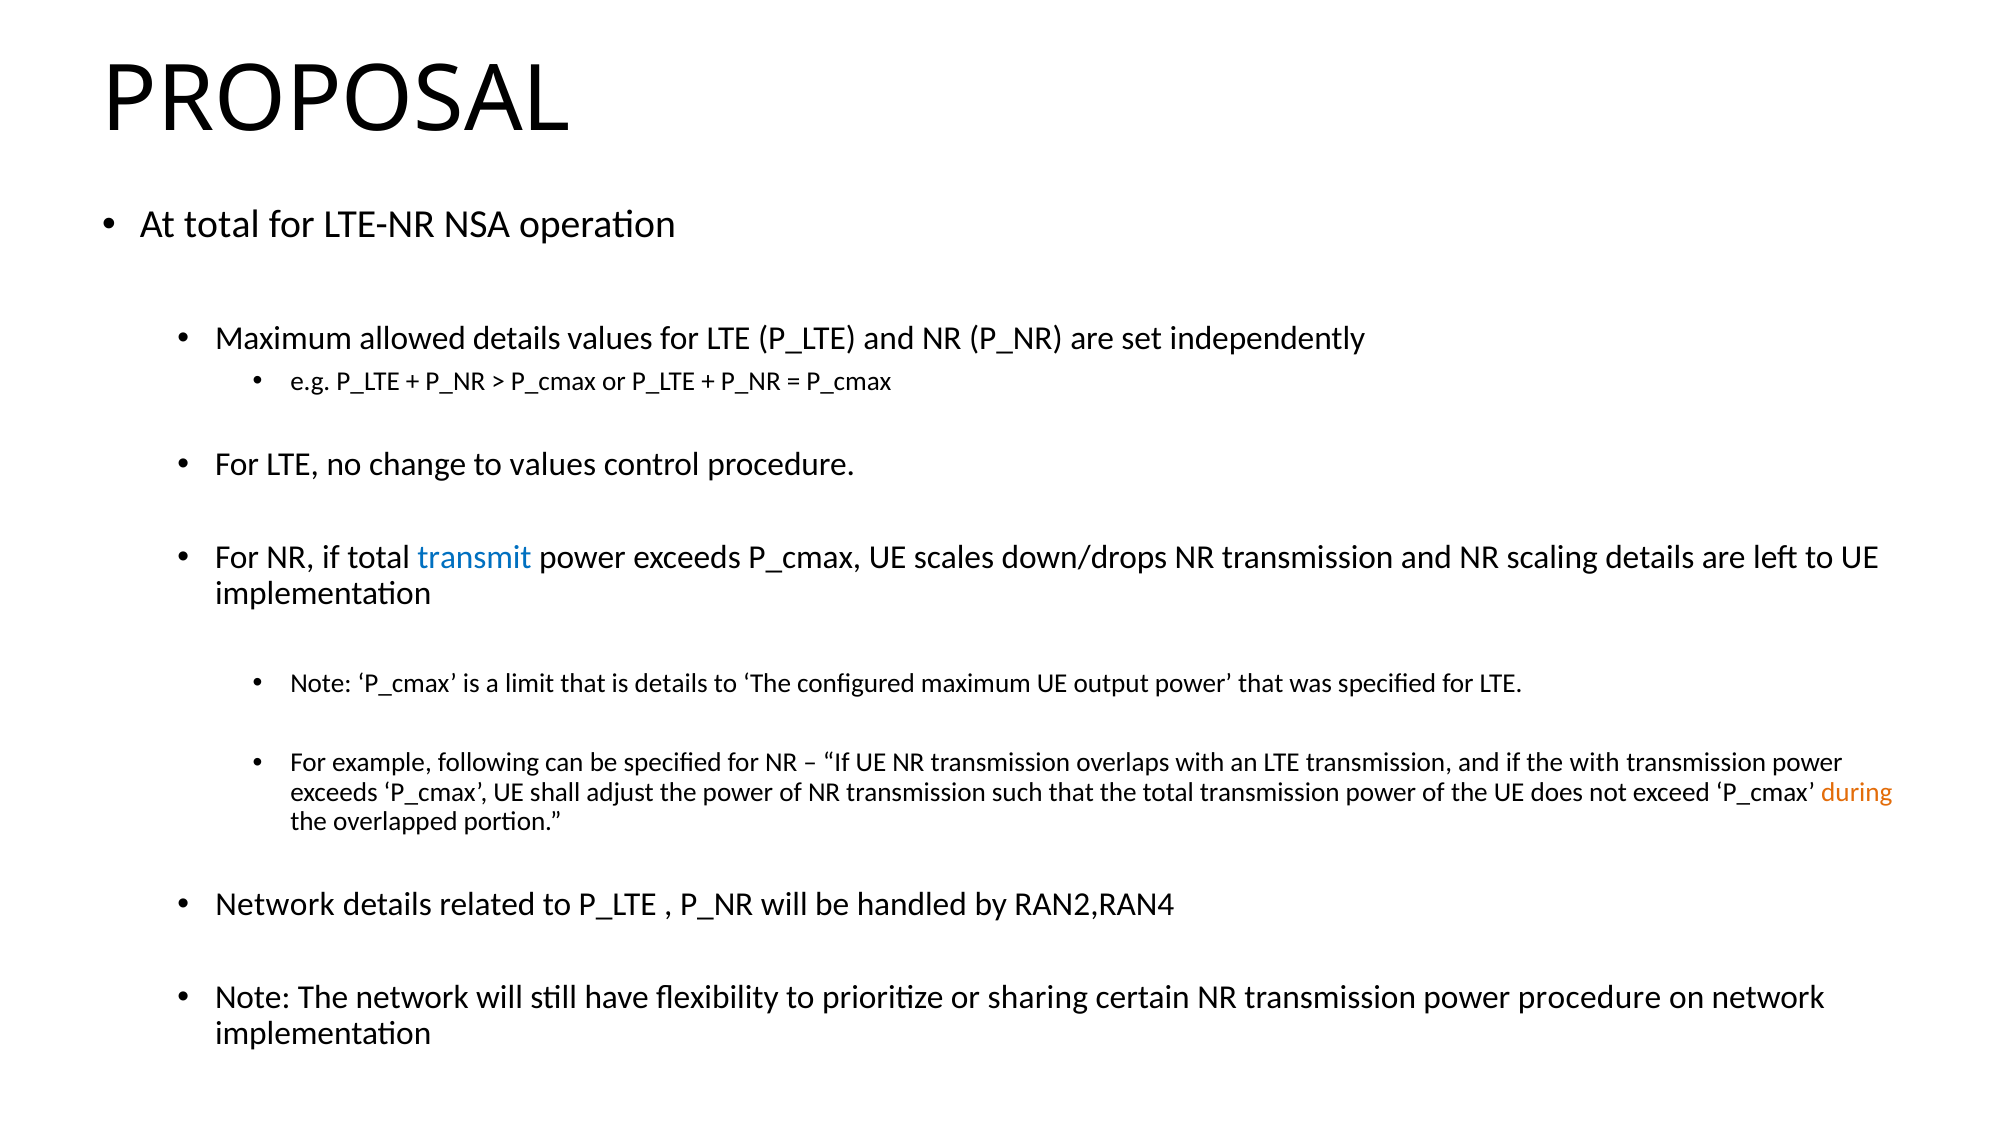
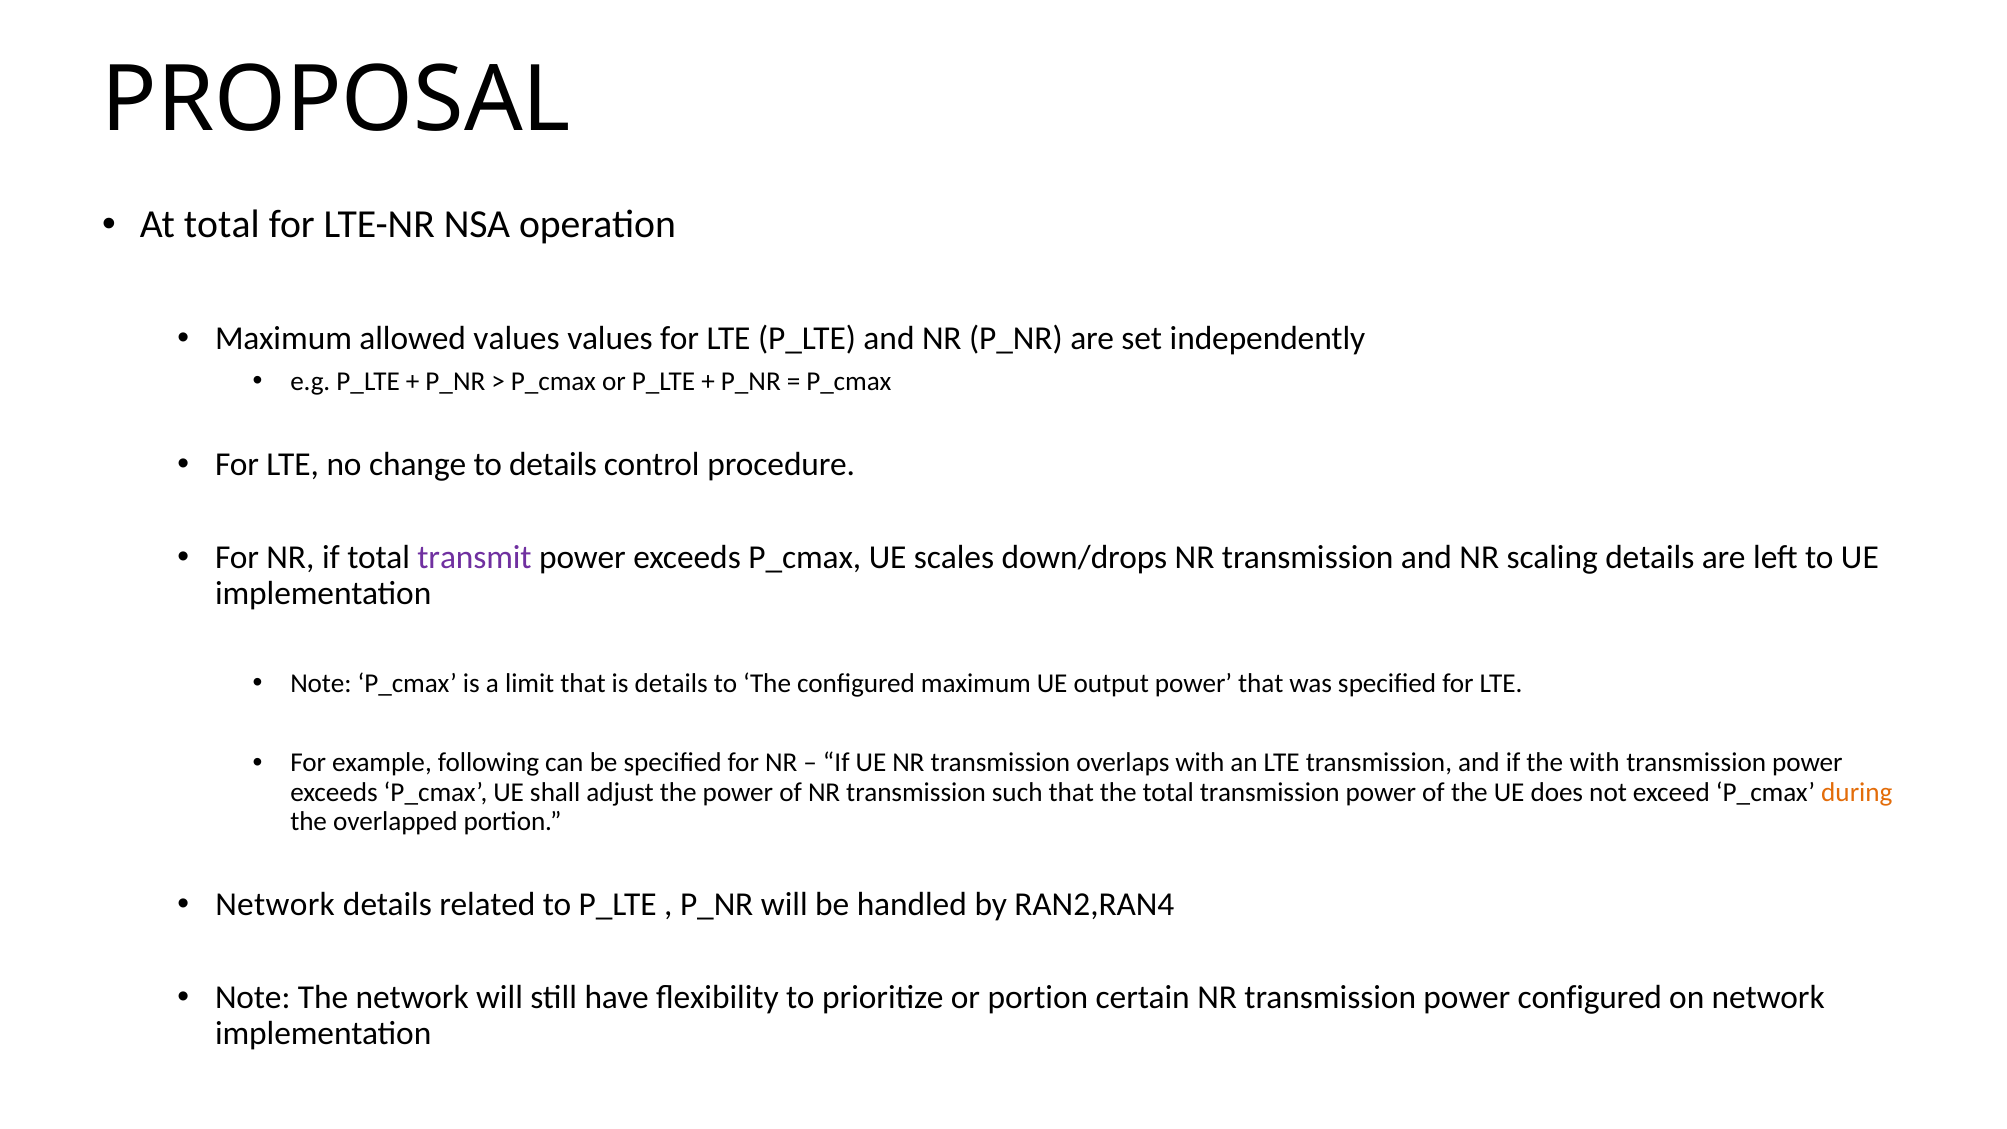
allowed details: details -> values
to values: values -> details
transmit colour: blue -> purple
or sharing: sharing -> portion
power procedure: procedure -> configured
